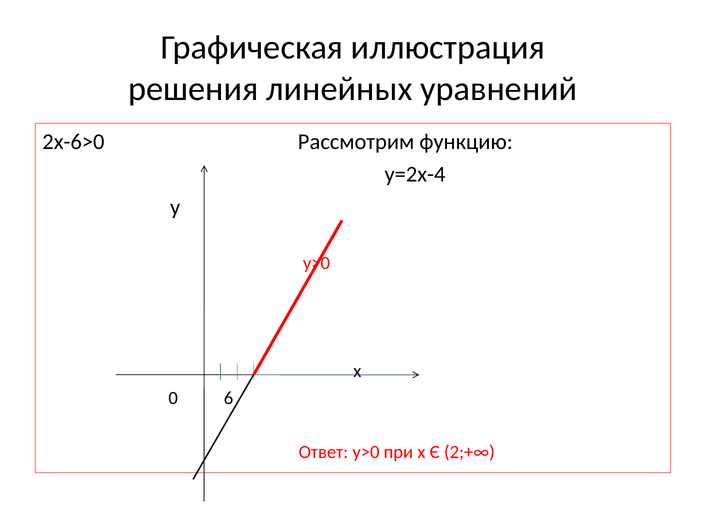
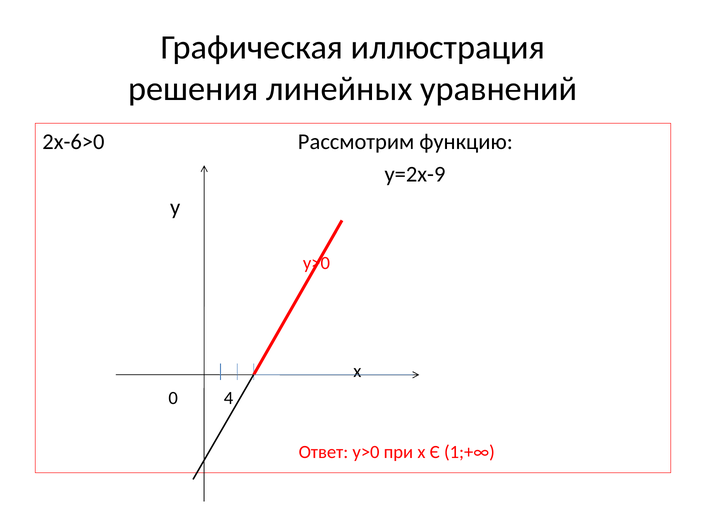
у=2х-4: у=2х-4 -> у=2х-9
6: 6 -> 4
2;+∞: 2;+∞ -> 1;+∞
